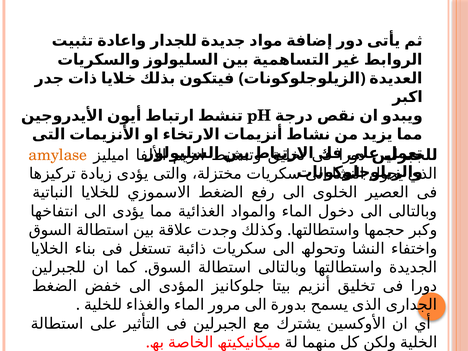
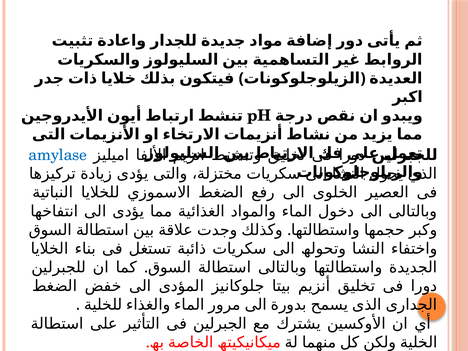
amylase colour: orange -> blue
